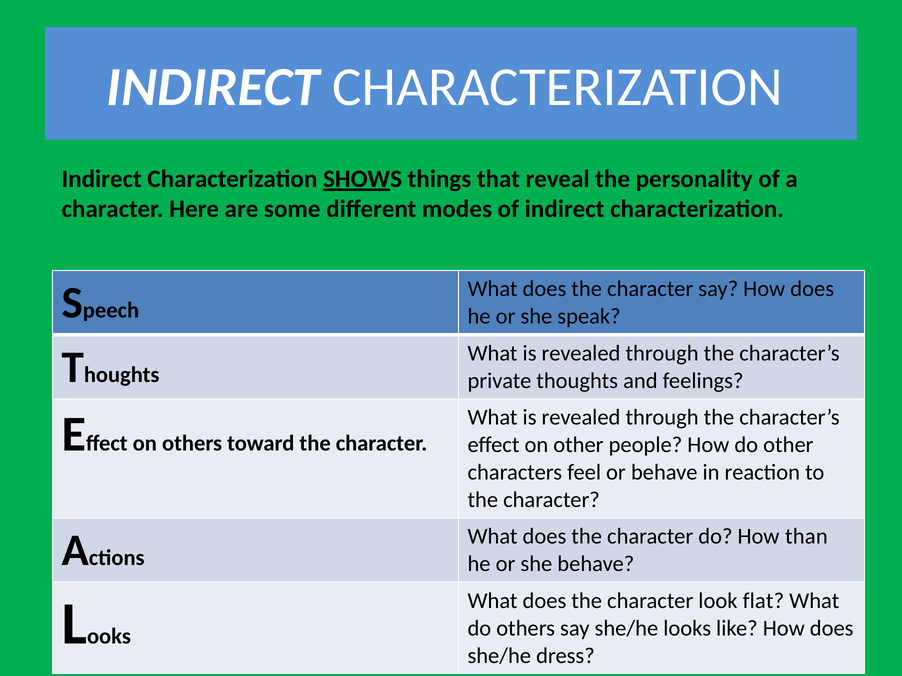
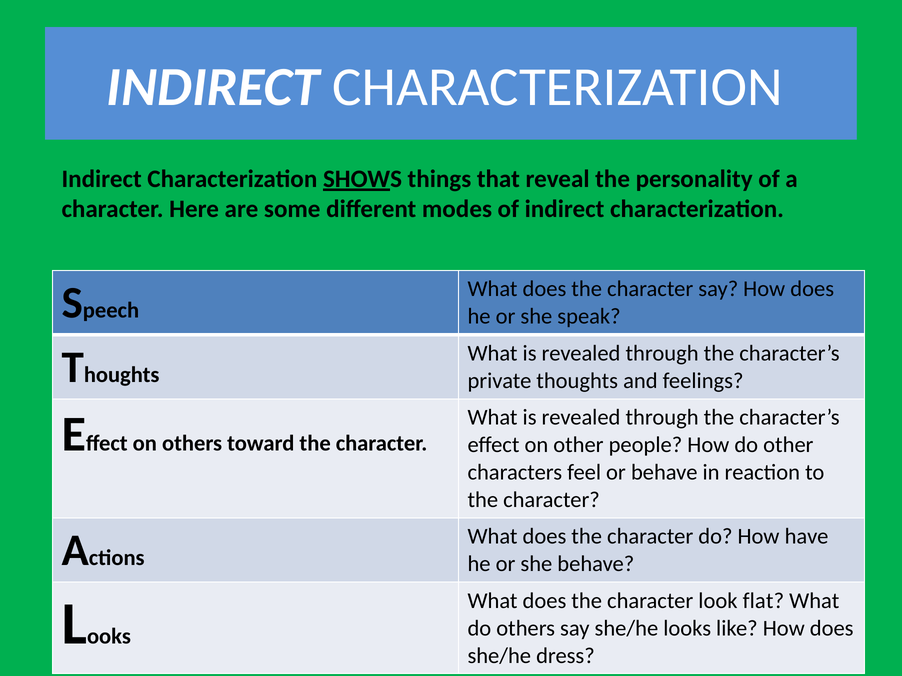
than: than -> have
